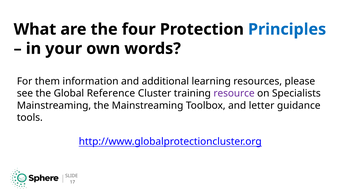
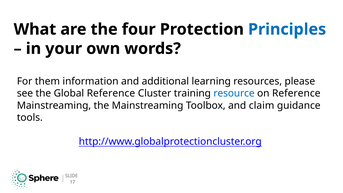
resource colour: purple -> blue
on Specialists: Specialists -> Reference
letter: letter -> claim
